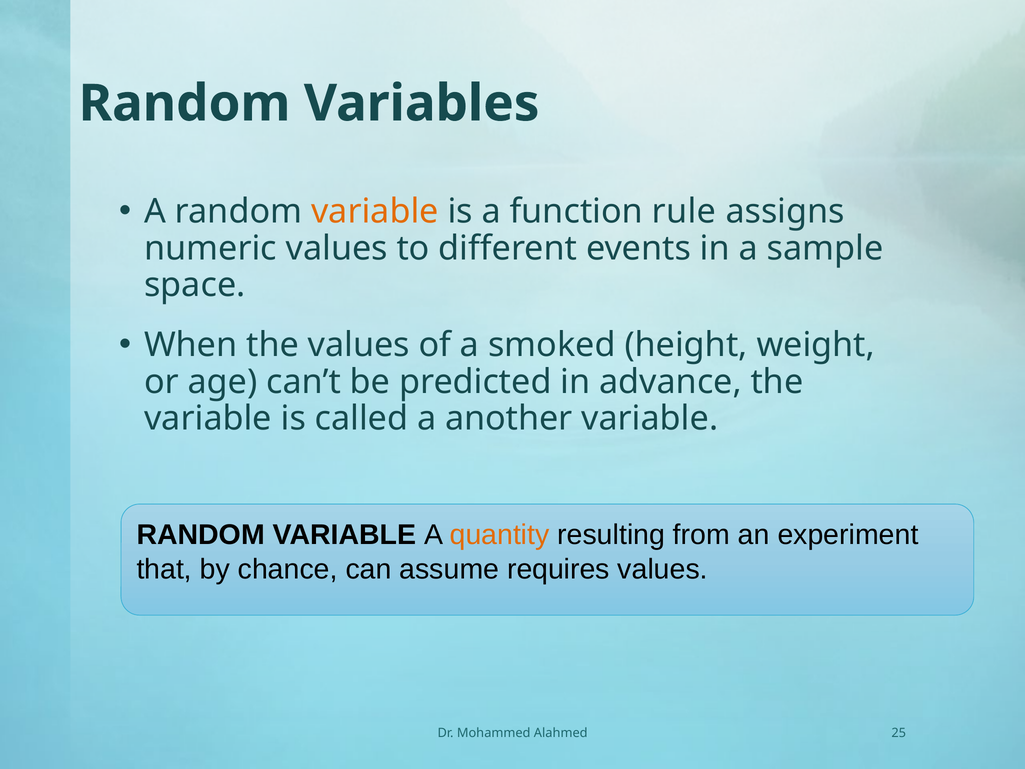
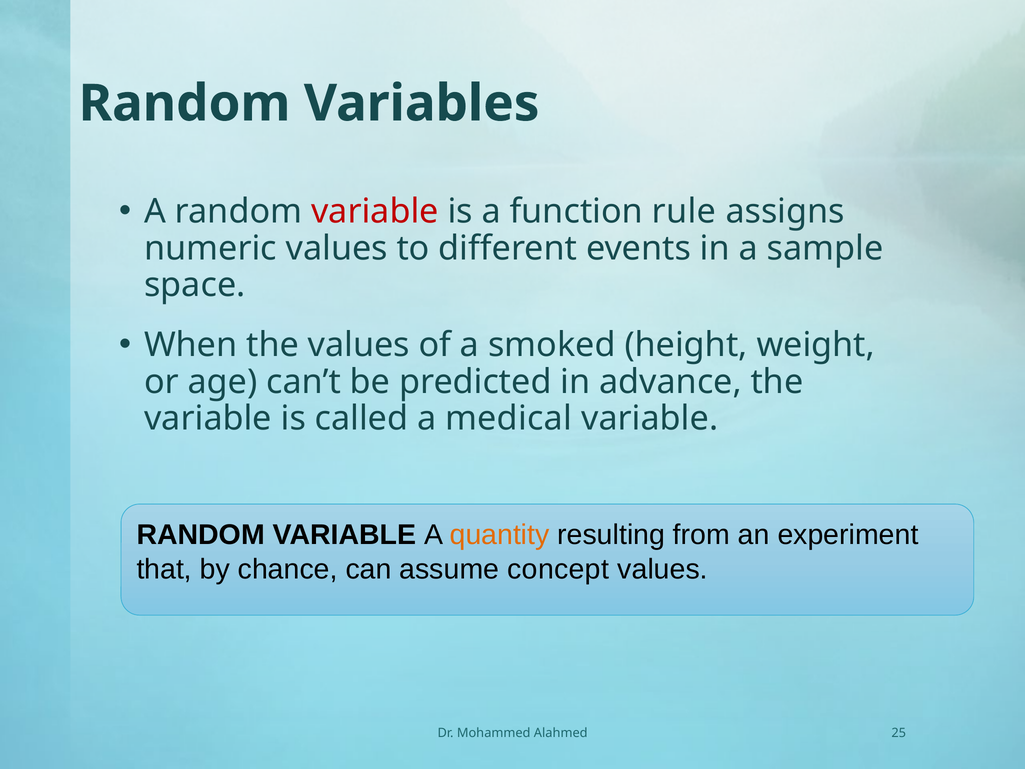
variable at (375, 211) colour: orange -> red
another: another -> medical
requires: requires -> concept
